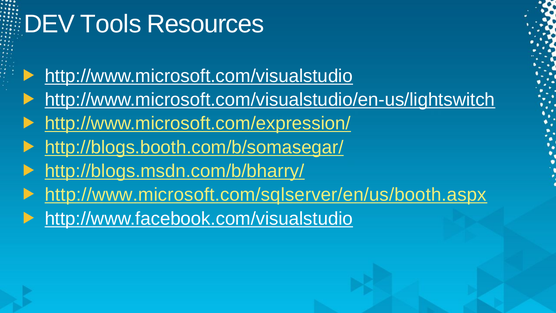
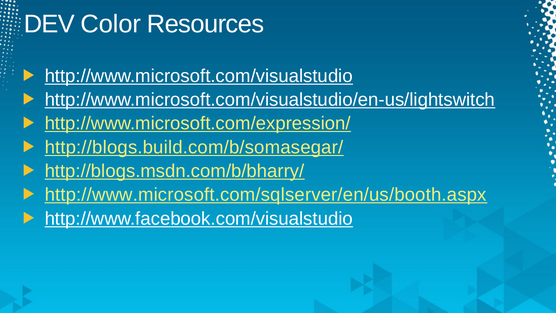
Tools: Tools -> Color
http://blogs.booth.com/b/somasegar/: http://blogs.booth.com/b/somasegar/ -> http://blogs.build.com/b/somasegar/
